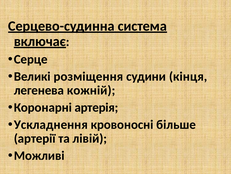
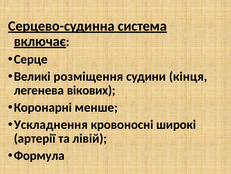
кожній: кожній -> вікових
артерія: артерія -> менше
більше: більше -> широкі
Можливі: Можливі -> Формула
